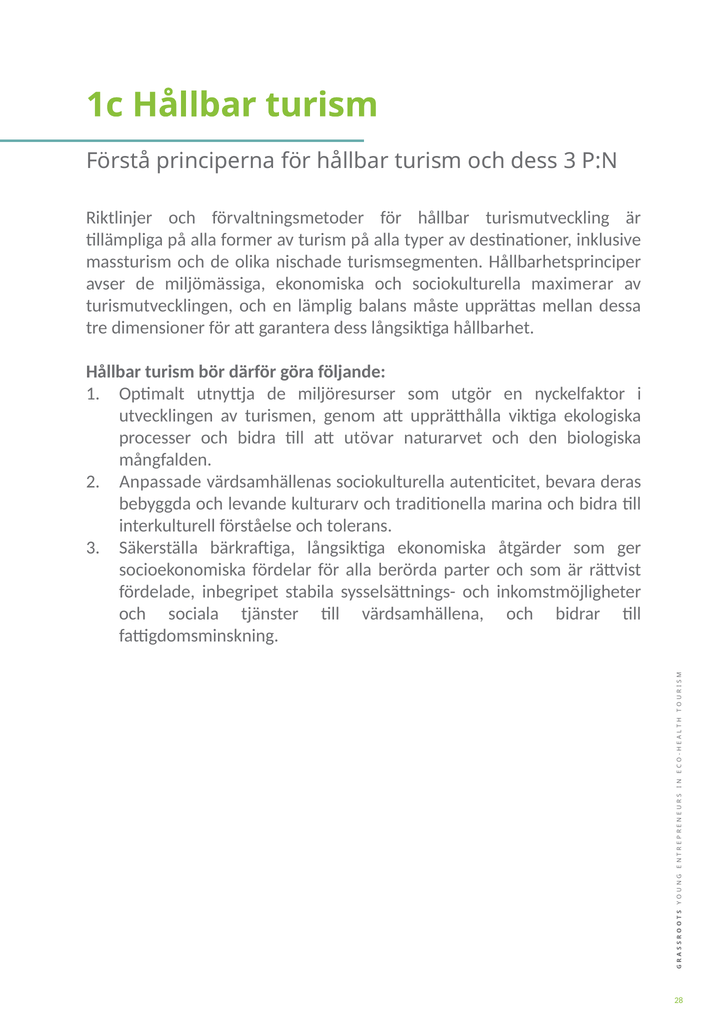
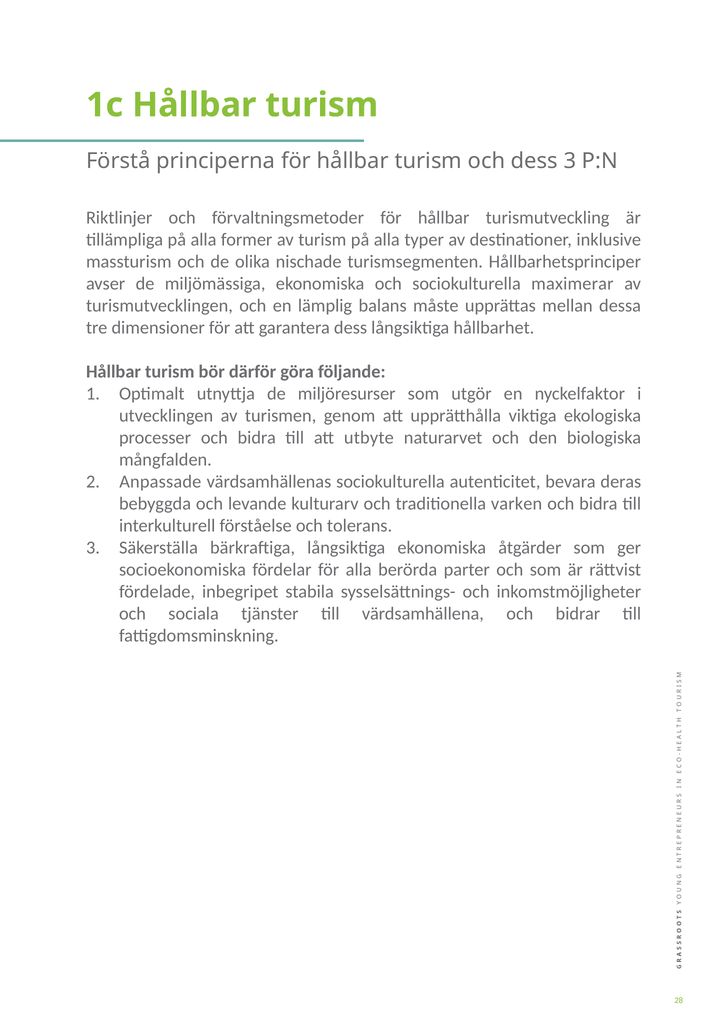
utövar: utövar -> utbyte
marina: marina -> varken
